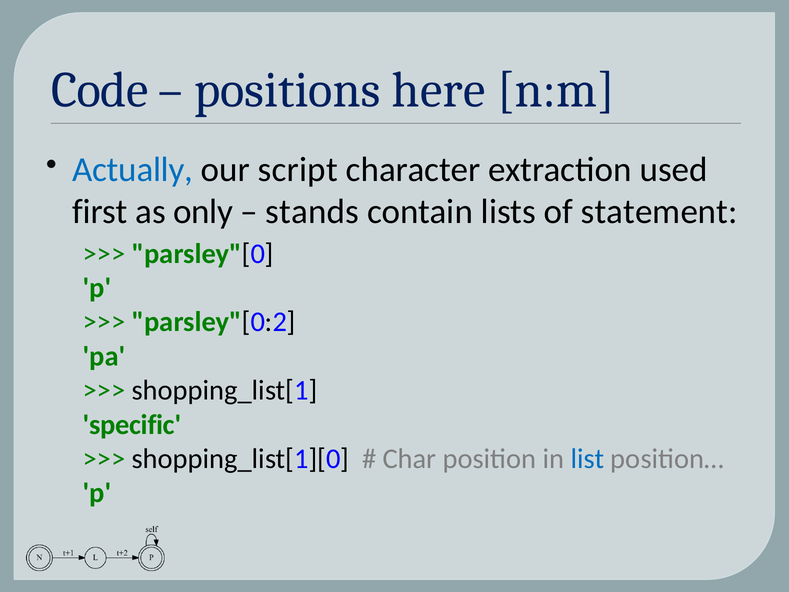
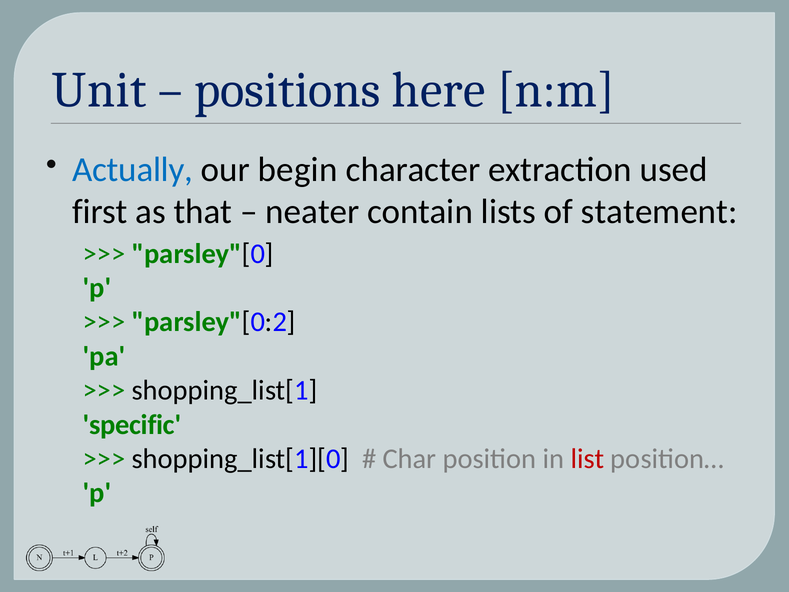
Code: Code -> Unit
script: script -> begin
only: only -> that
stands: stands -> neater
list colour: blue -> red
